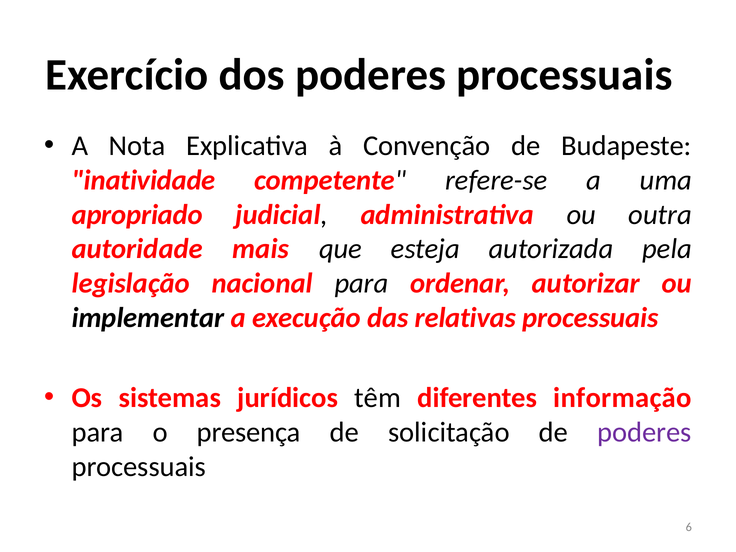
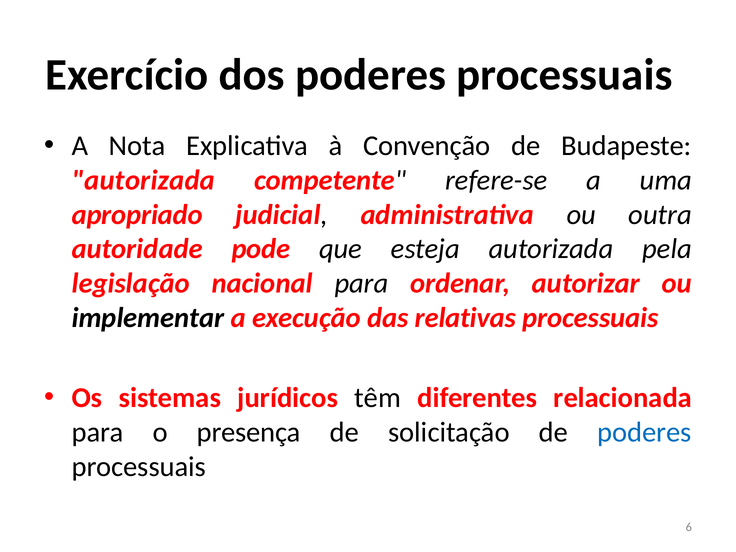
inatividade at (144, 180): inatividade -> autorizada
mais: mais -> pode
informação: informação -> relacionada
poderes at (644, 432) colour: purple -> blue
